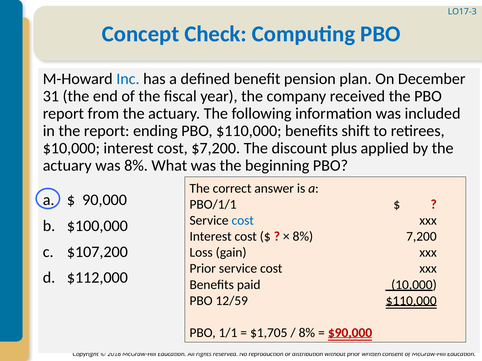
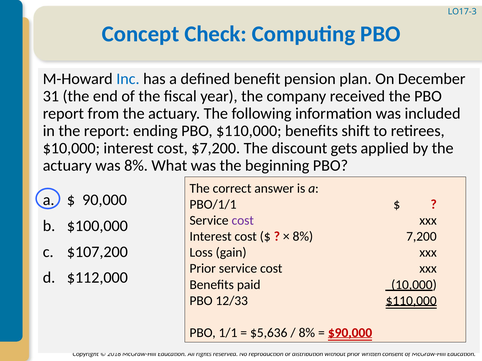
plus: plus -> gets
cost at (243, 221) colour: blue -> purple
12/59: 12/59 -> 12/33
$1,705: $1,705 -> $5,636
